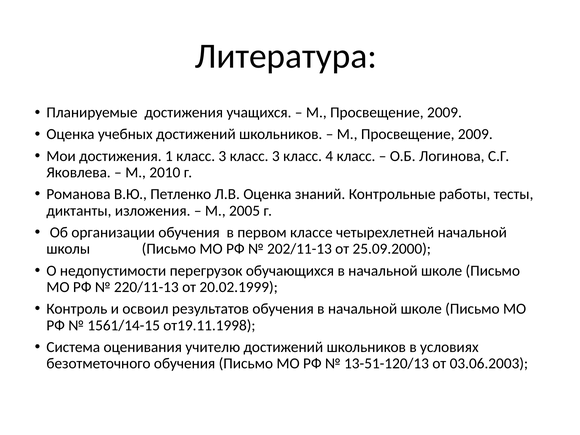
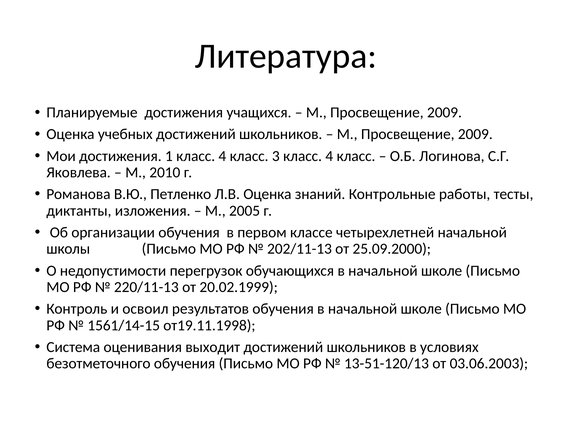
1 класс 3: 3 -> 4
учителю: учителю -> выходит
